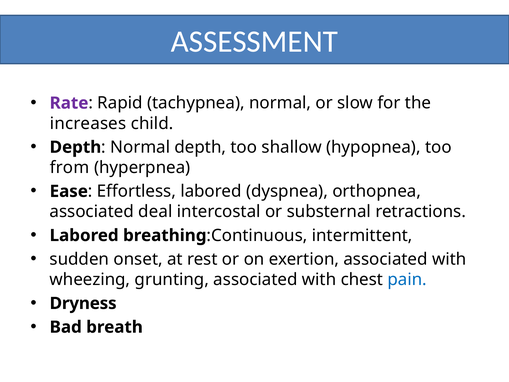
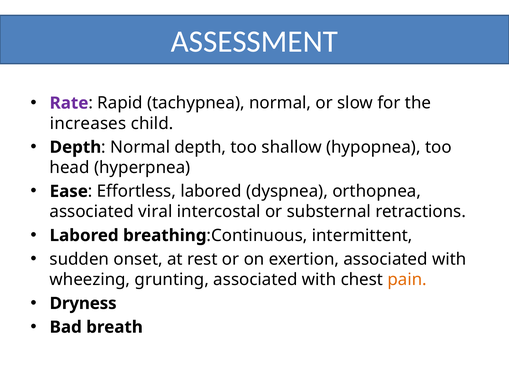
from: from -> head
deal: deal -> viral
pain colour: blue -> orange
